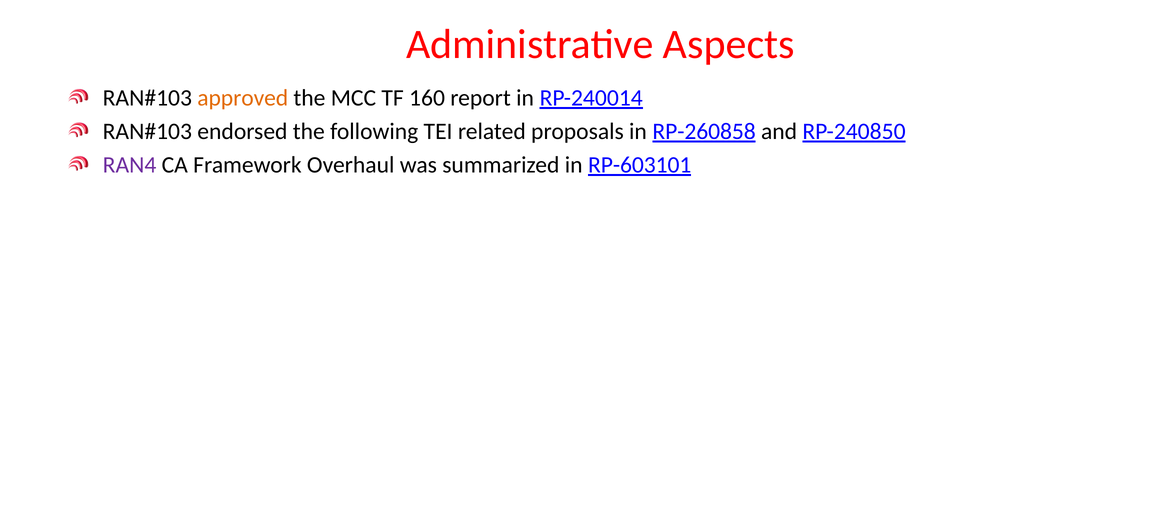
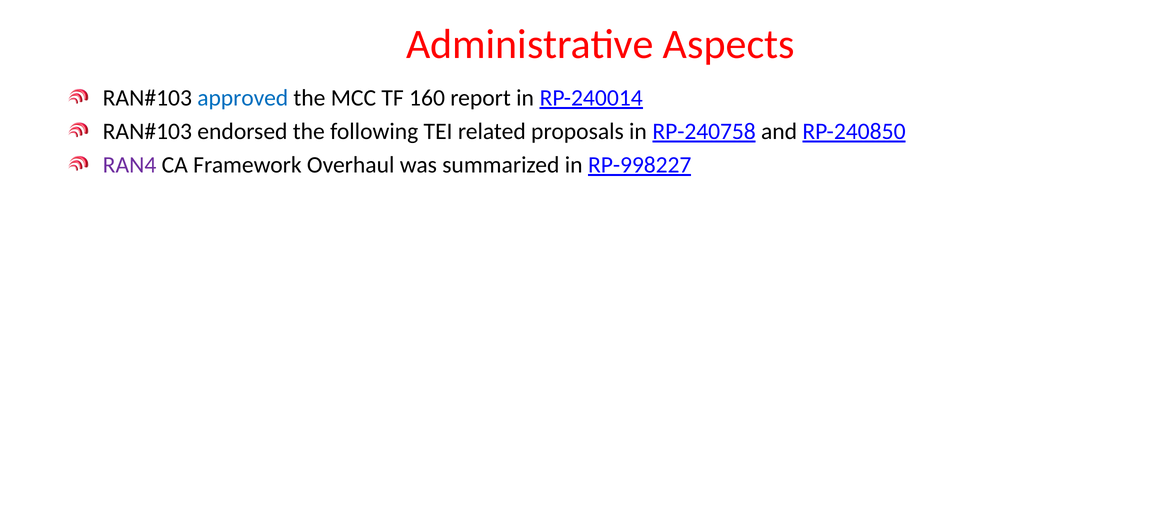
approved colour: orange -> blue
RP-260858: RP-260858 -> RP-240758
RP-603101: RP-603101 -> RP-998227
